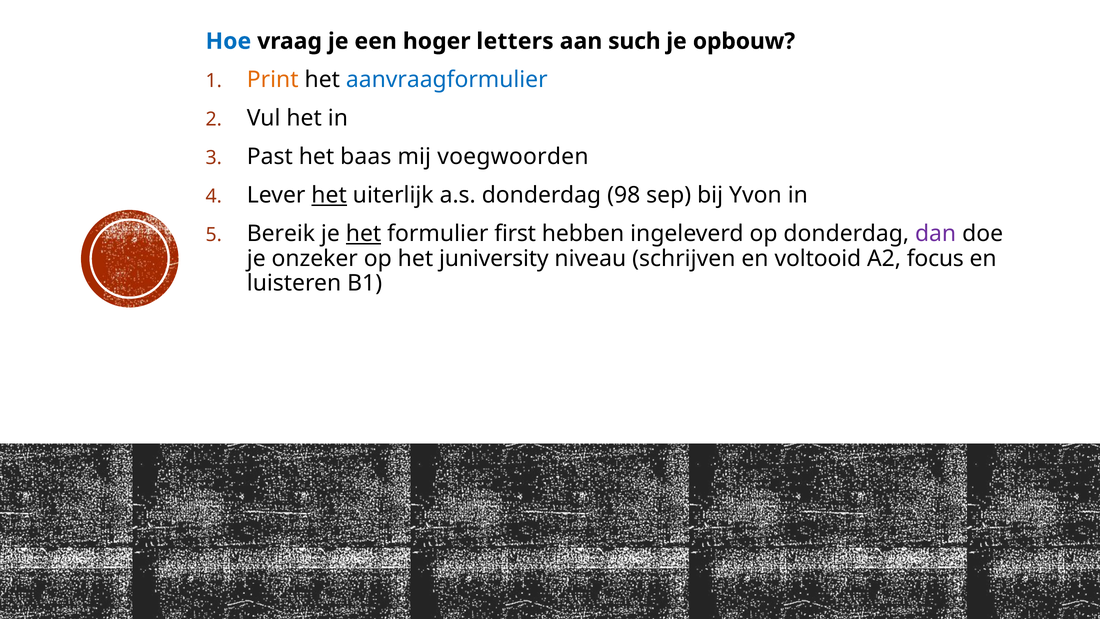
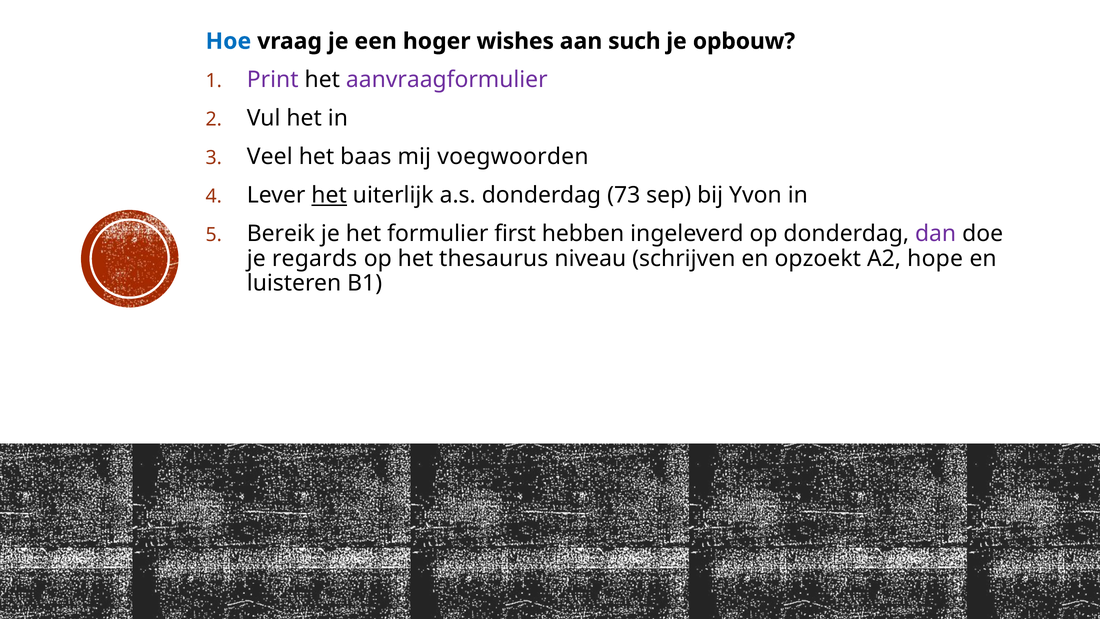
letters: letters -> wishes
Print colour: orange -> purple
aanvraagformulier colour: blue -> purple
Past: Past -> Veel
98: 98 -> 73
het at (364, 234) underline: present -> none
onzeker: onzeker -> regards
juniversity: juniversity -> thesaurus
voltooid: voltooid -> opzoekt
focus: focus -> hope
